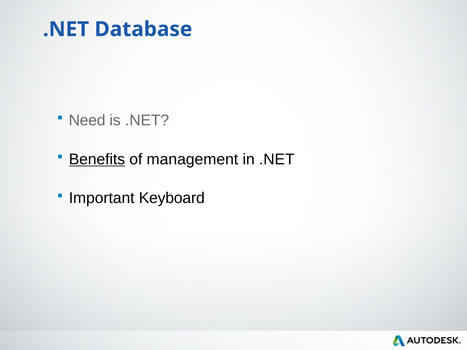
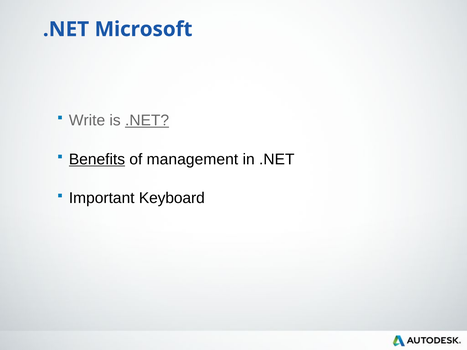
Database: Database -> Microsoft
Need: Need -> Write
.NET at (147, 121) underline: none -> present
